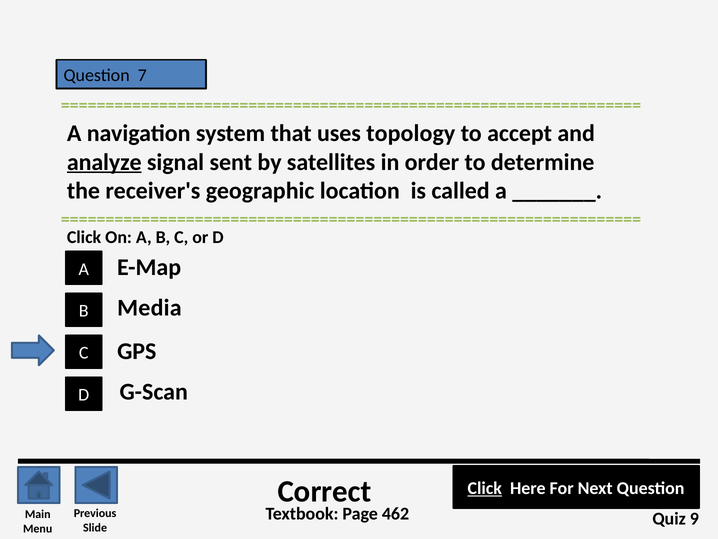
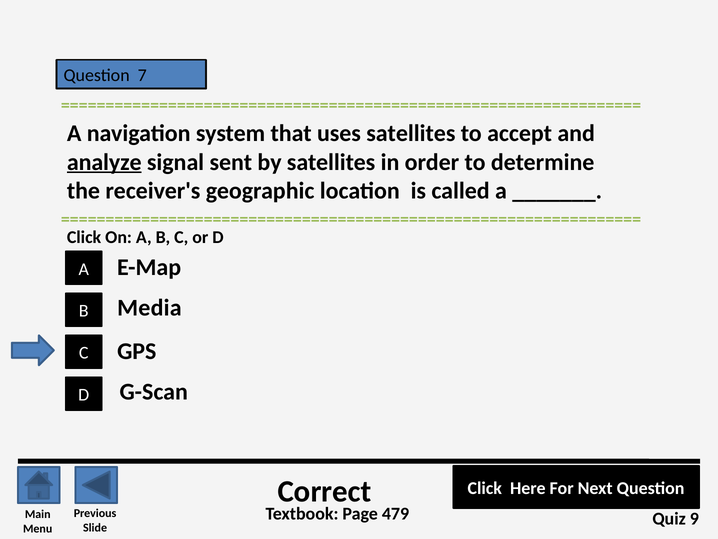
uses topology: topology -> satellites
Click at (485, 488) underline: present -> none
462: 462 -> 479
